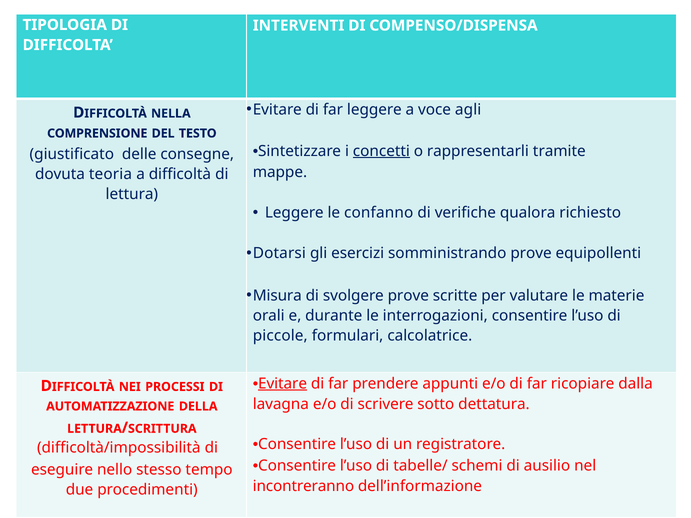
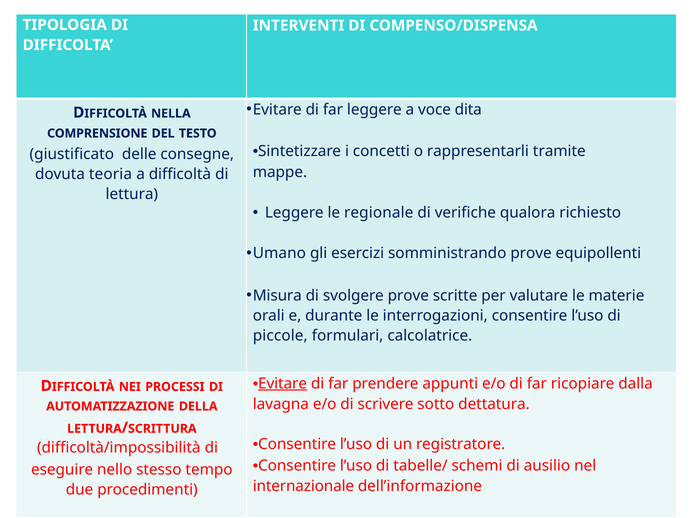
agli: agli -> dita
concetti underline: present -> none
confanno: confanno -> regionale
Dotarsi: Dotarsi -> Umano
incontreranno: incontreranno -> internazionale
